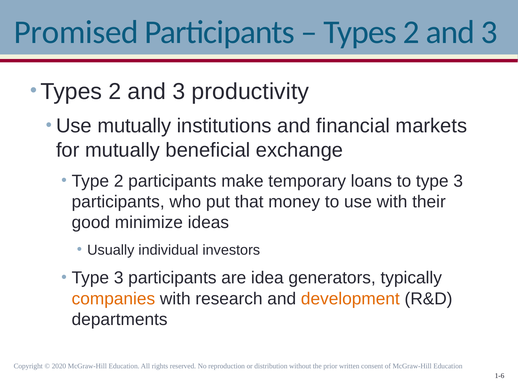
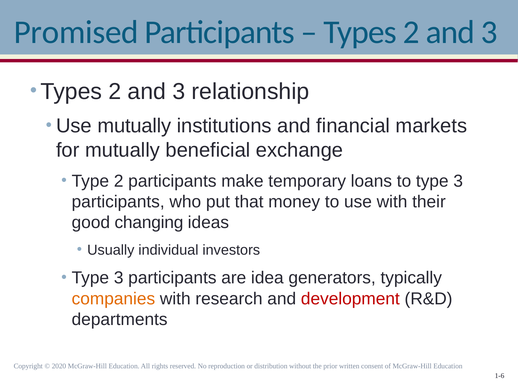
productivity: productivity -> relationship
minimize: minimize -> changing
development colour: orange -> red
